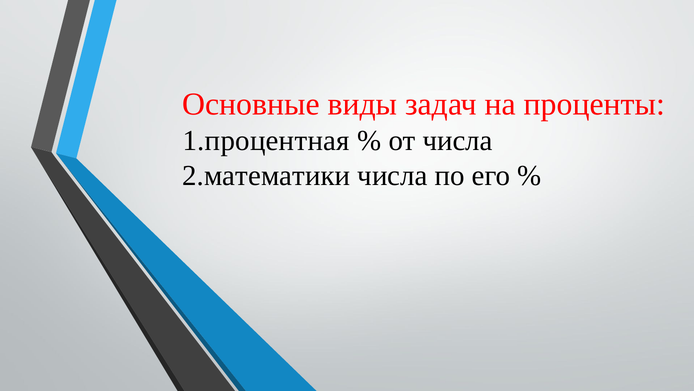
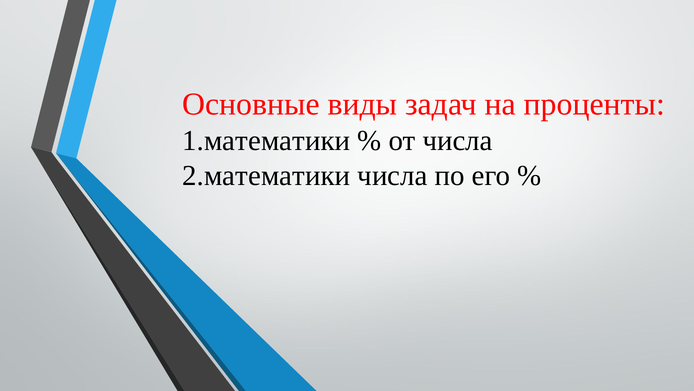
1.процентная: 1.процентная -> 1.математики
